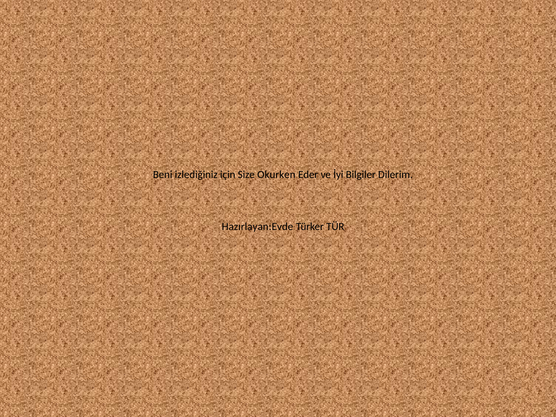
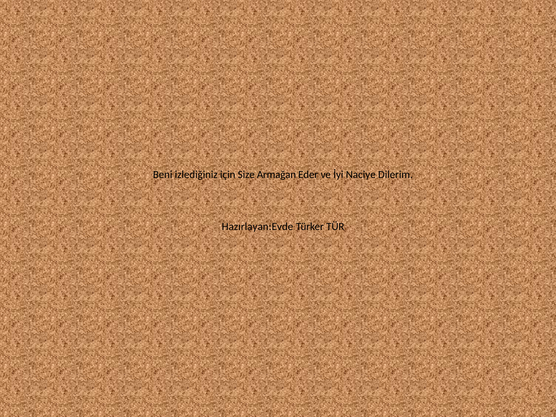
Okurken: Okurken -> Armağan
Bilgiler: Bilgiler -> Naciye
